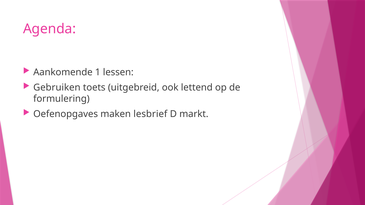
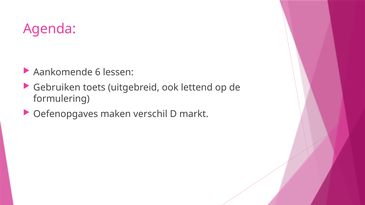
1: 1 -> 6
lesbrief: lesbrief -> verschil
